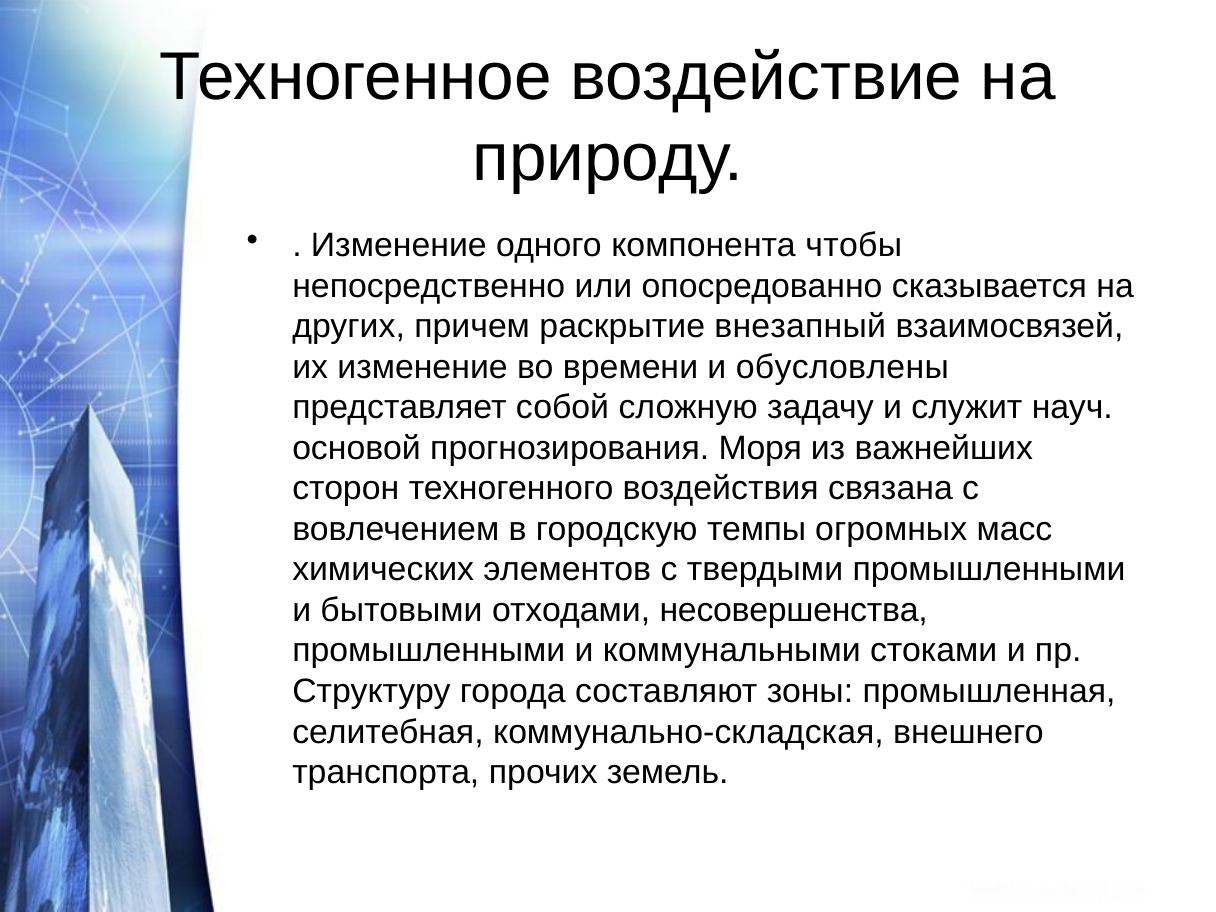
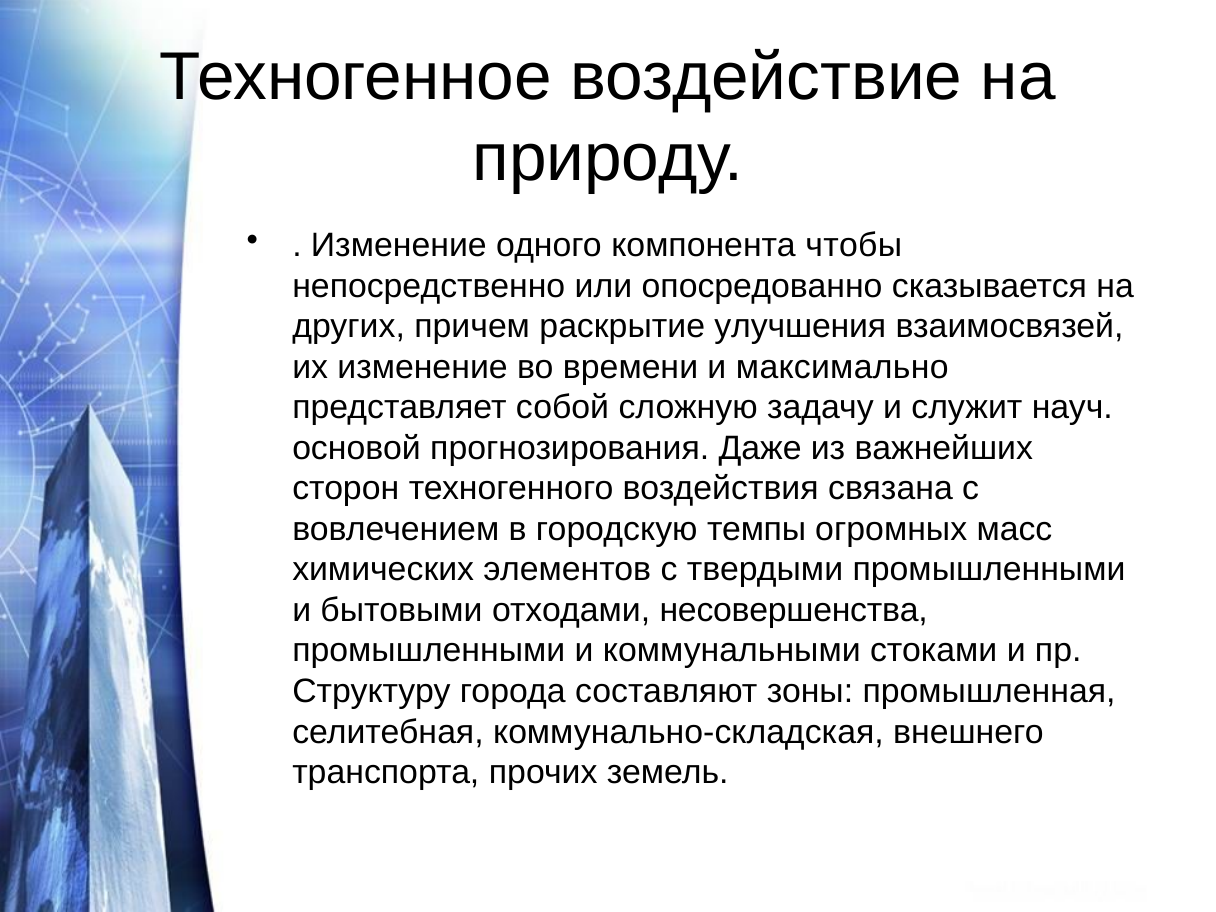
внезапный: внезапный -> улучшения
обусловлены: обусловлены -> максимально
Моря: Моря -> Даже
